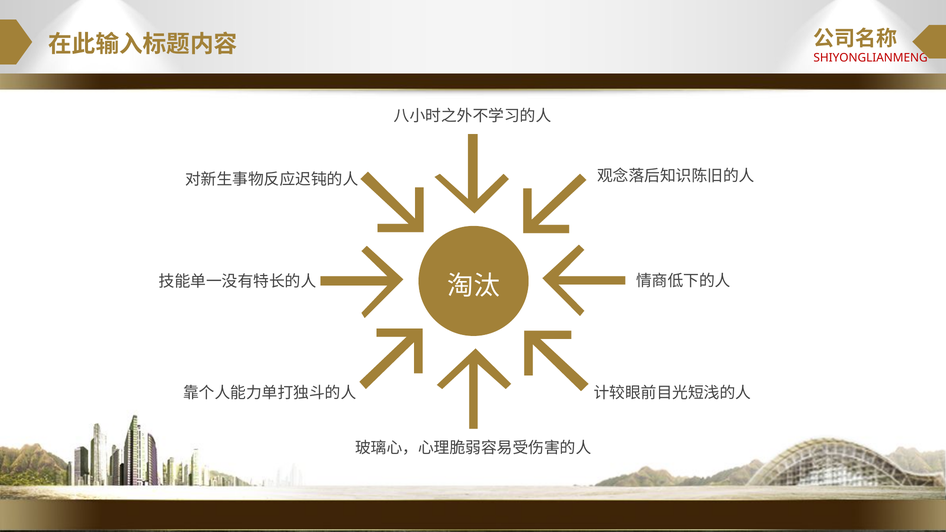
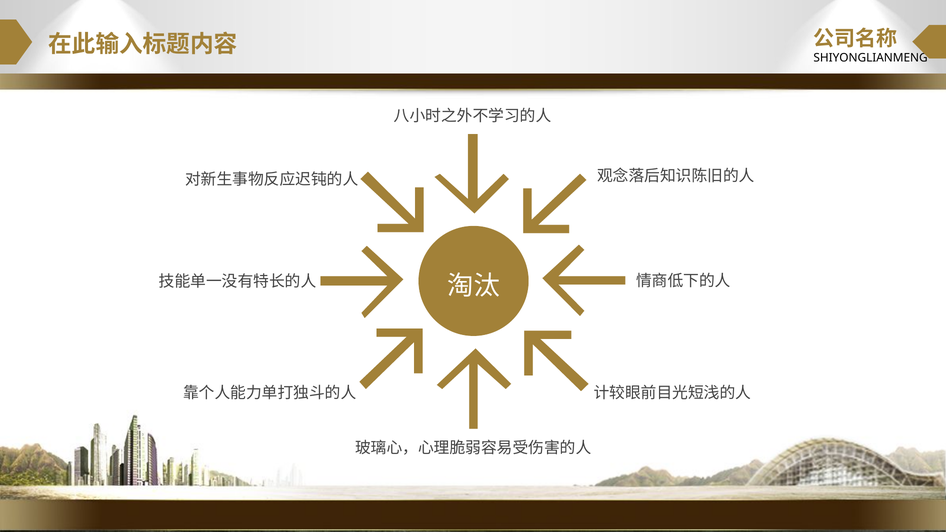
SHIYONGLIANMENG colour: red -> black
